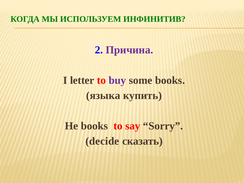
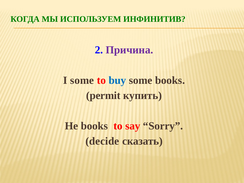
I letter: letter -> some
buy colour: purple -> blue
языка: языка -> permit
